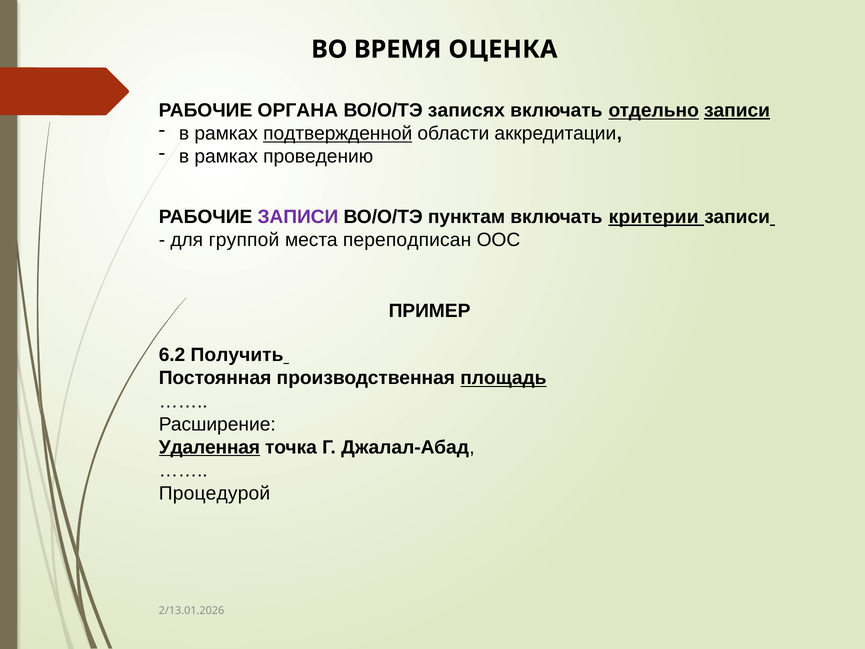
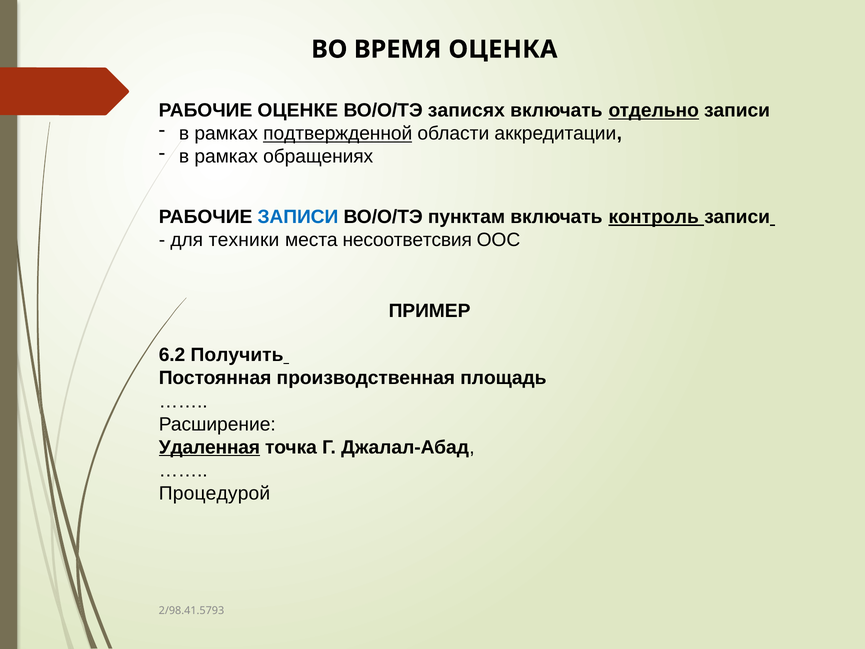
ОРГАНА: ОРГАНА -> ОЦЕНКЕ
записи at (737, 110) underline: present -> none
проведению: проведению -> обращениях
ЗАПИСИ at (298, 217) colour: purple -> blue
критерии: критерии -> контроль
группой: группой -> техники
переподписан: переподписан -> несоответсвия
площадь underline: present -> none
2/13.01.2026: 2/13.01.2026 -> 2/98.41.5793
